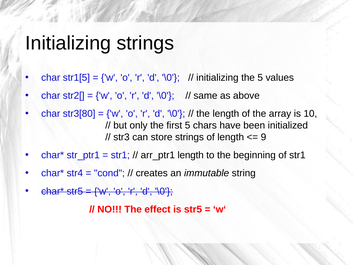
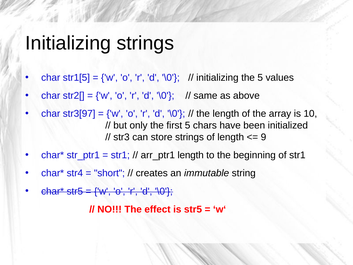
str3[80: str3[80 -> str3[97
cond: cond -> short
